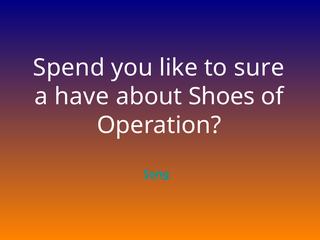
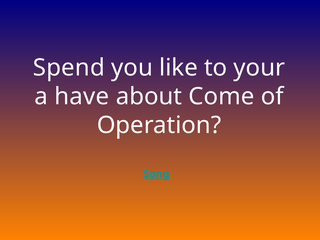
sure: sure -> your
Shoes: Shoes -> Come
